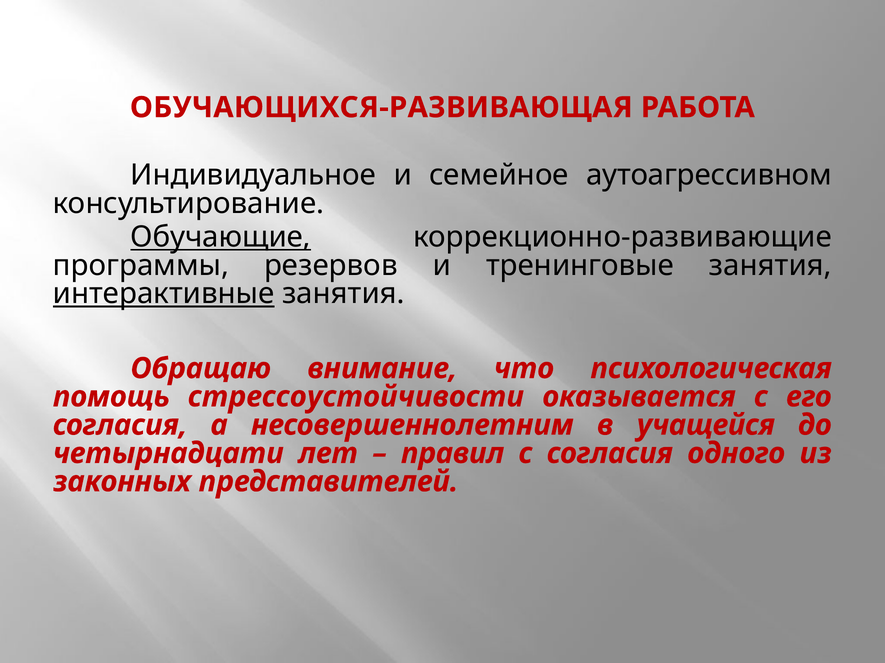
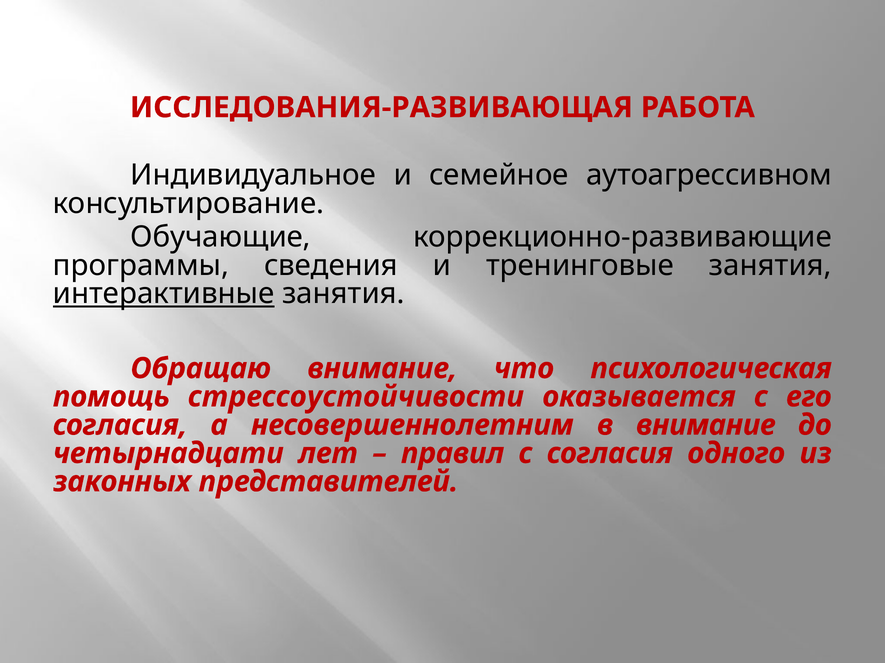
ОБУЧАЮЩИХСЯ-РАЗВИВАЮЩАЯ: ОБУЧАЮЩИХСЯ-РАЗВИВАЮЩАЯ -> ИССЛЕДОВАНИЯ-РАЗВИВАЮЩАЯ
Обучающие underline: present -> none
резервов: резервов -> сведения
в учащейся: учащейся -> внимание
